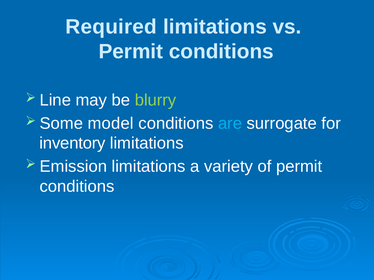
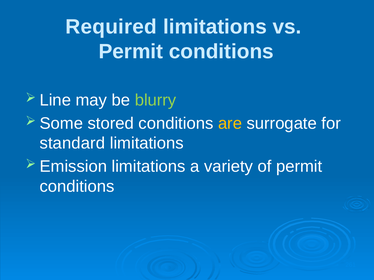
model: model -> stored
are colour: light blue -> yellow
inventory: inventory -> standard
